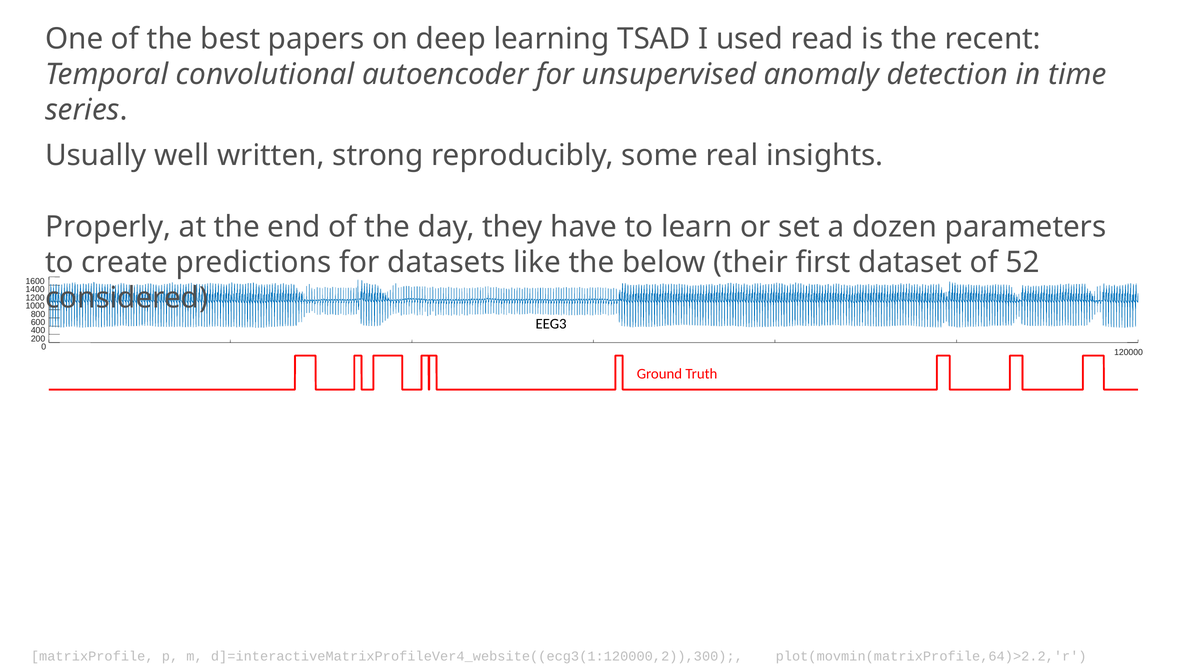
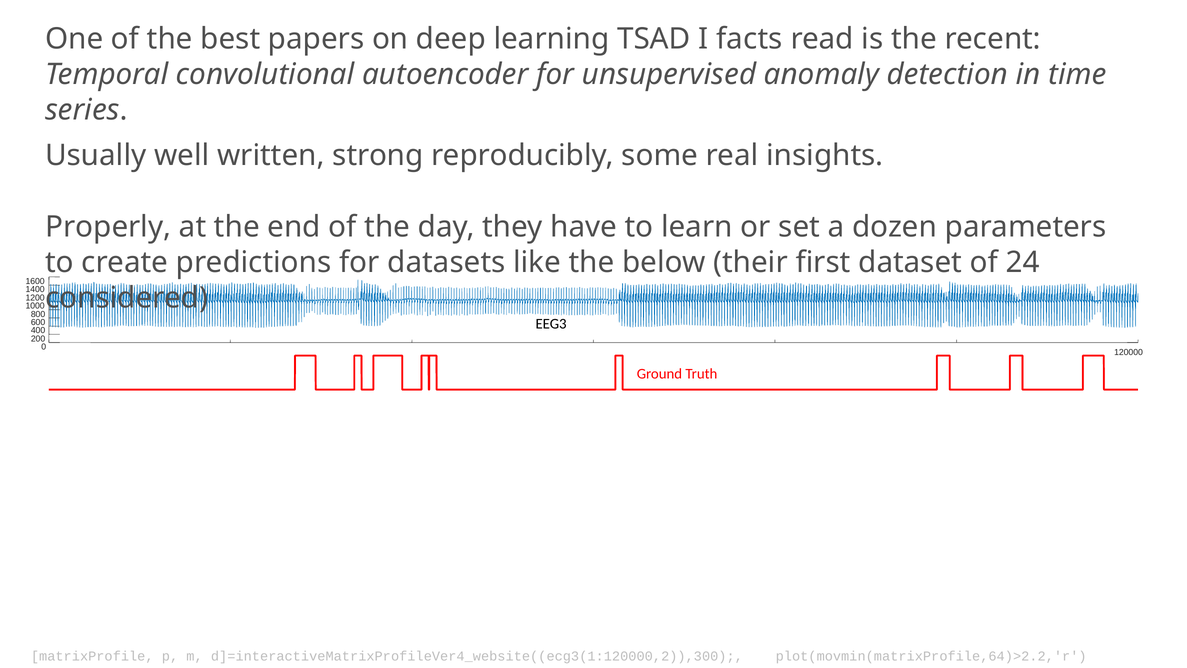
used: used -> facts
52: 52 -> 24
